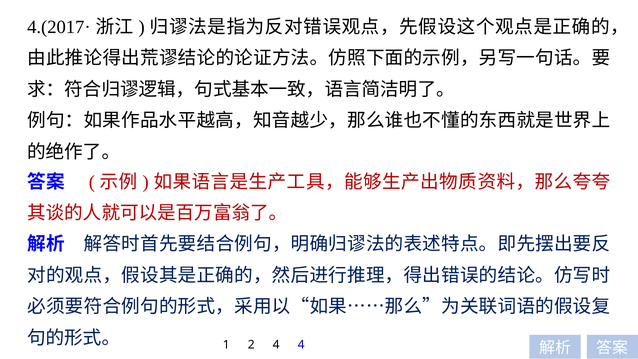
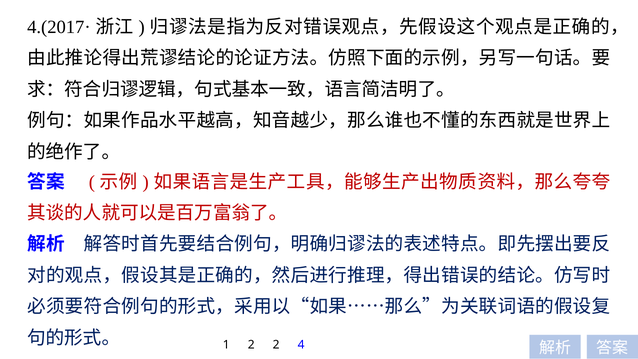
2 4: 4 -> 2
